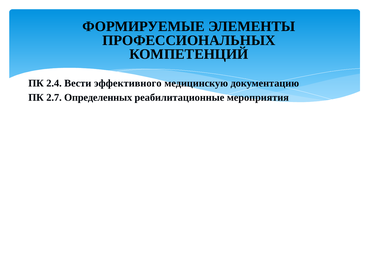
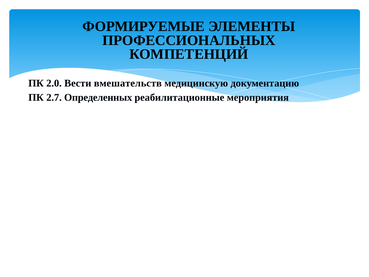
2.4: 2.4 -> 2.0
эффективного: эффективного -> вмешательств
